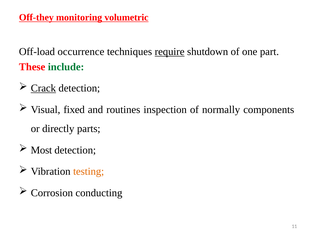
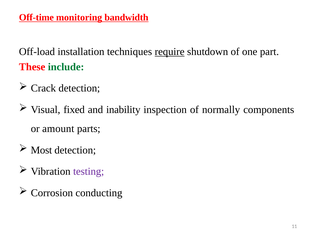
Off-they: Off-they -> Off-time
volumetric: volumetric -> bandwidth
occurrence: occurrence -> installation
Crack underline: present -> none
routines: routines -> inability
directly: directly -> amount
testing colour: orange -> purple
